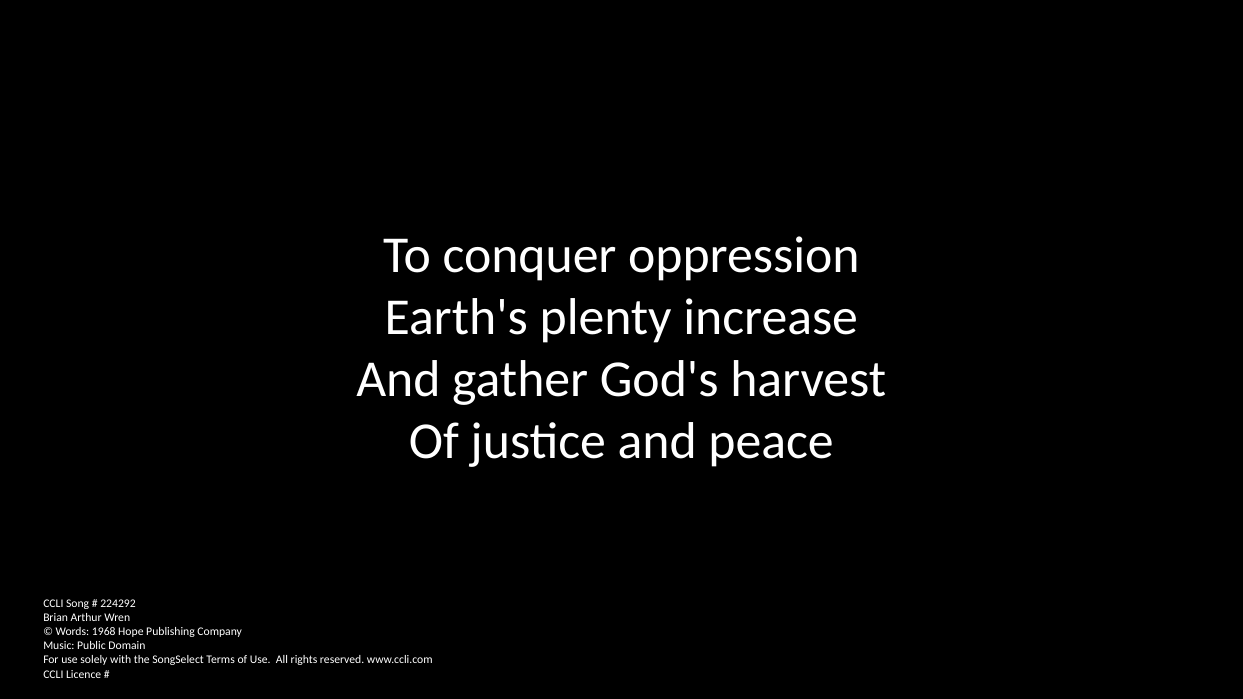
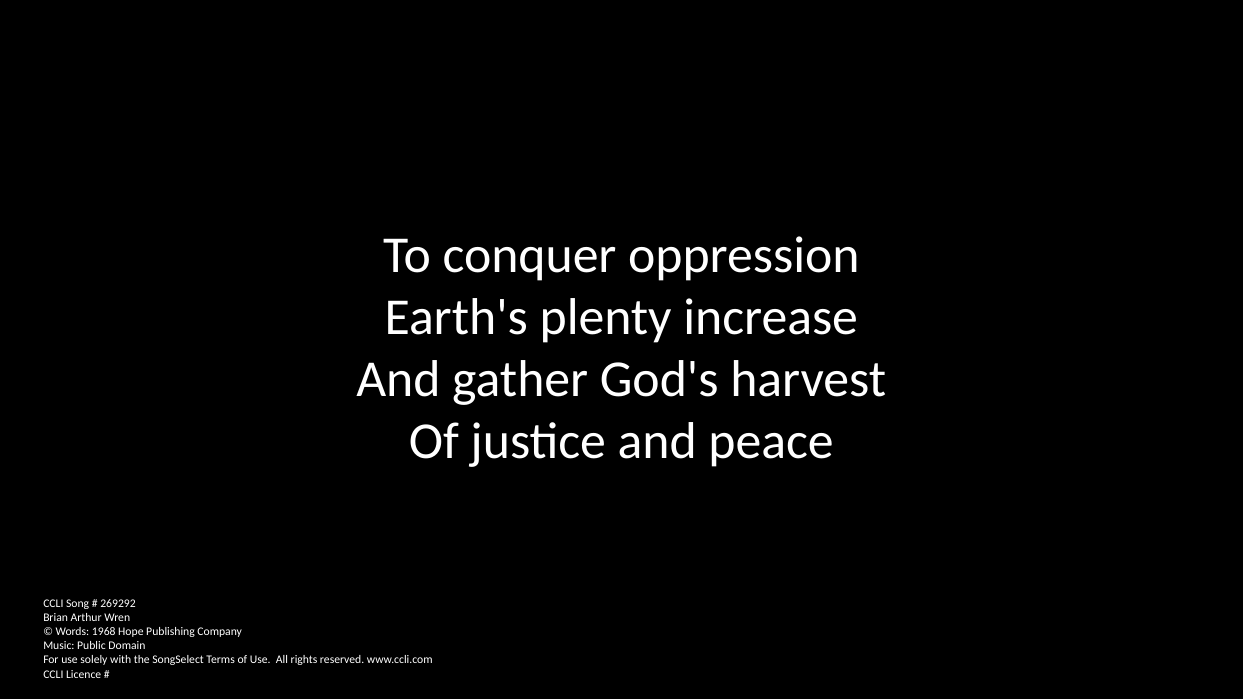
224292: 224292 -> 269292
